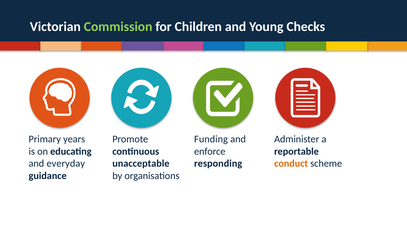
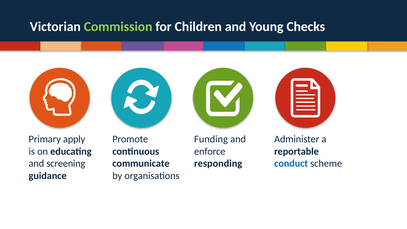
years: years -> apply
everyday: everyday -> screening
unacceptable: unacceptable -> communicate
conduct colour: orange -> blue
